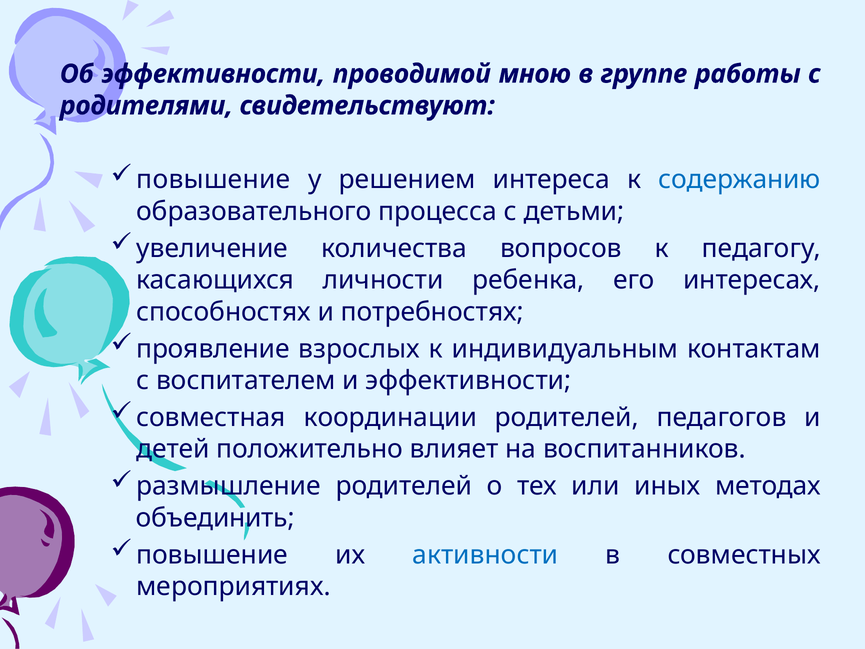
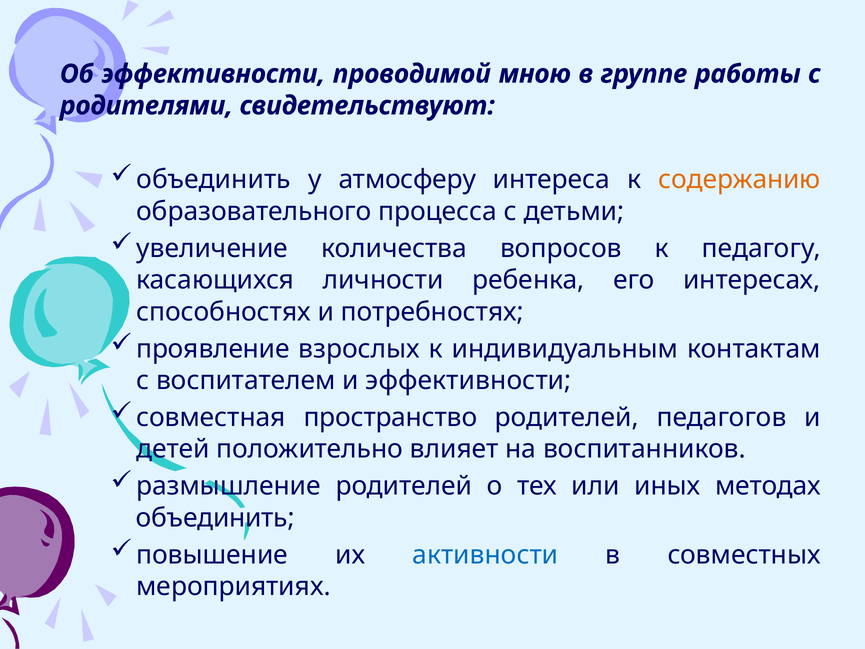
повышение at (213, 180): повышение -> объединить
решением: решением -> атмосферу
содержанию colour: blue -> orange
координации: координации -> пространство
